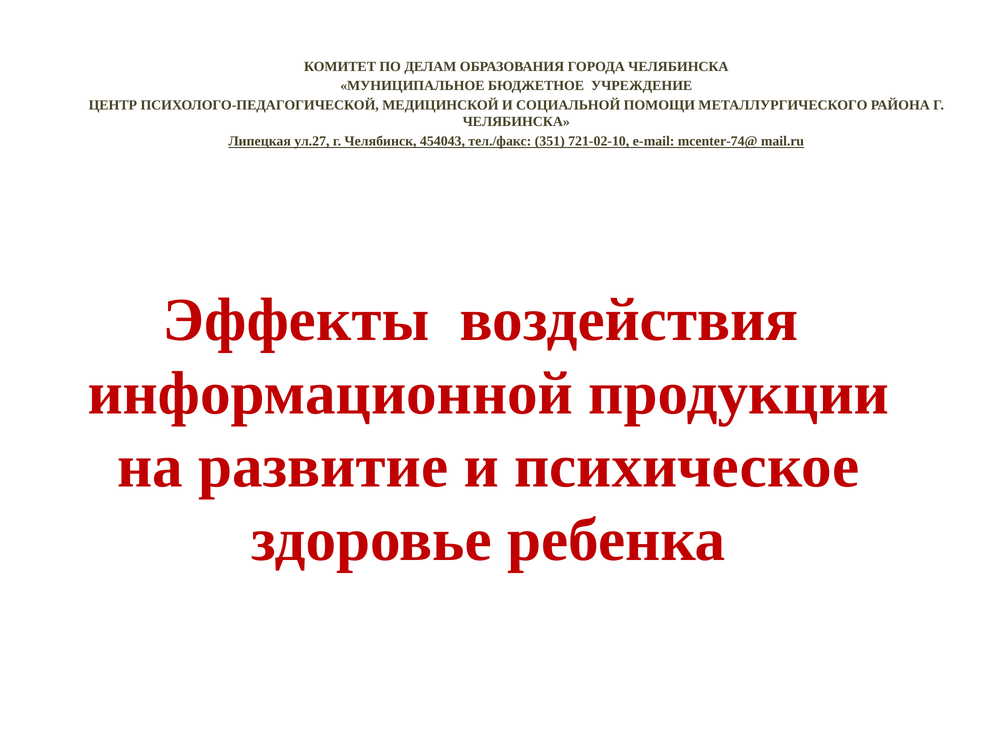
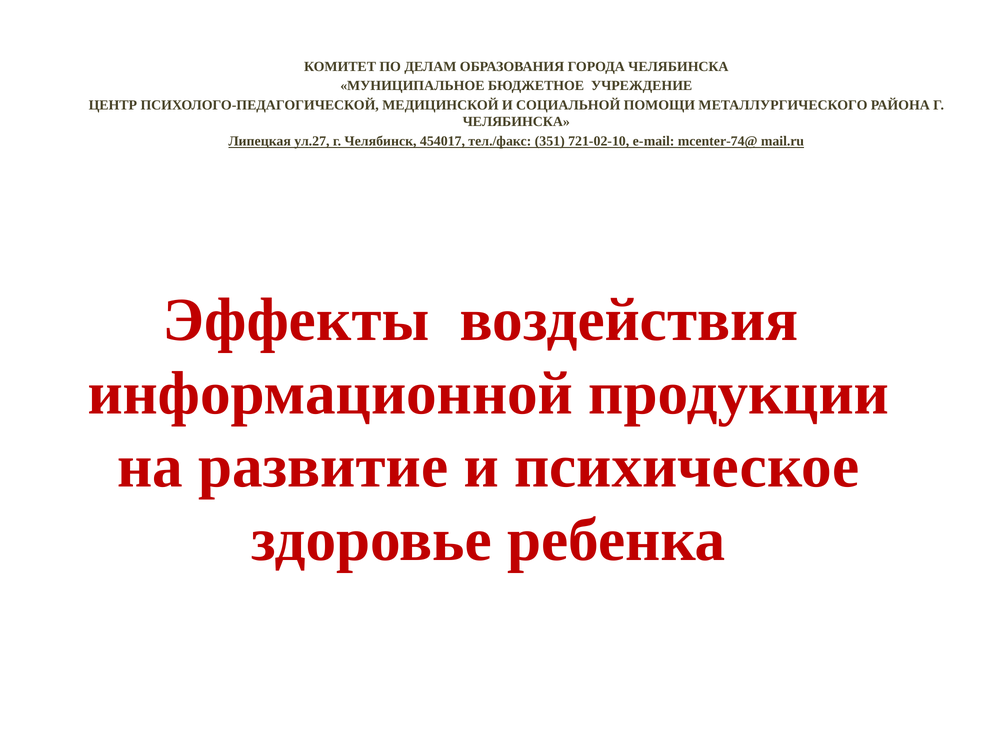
454043: 454043 -> 454017
